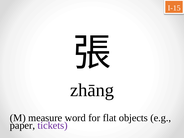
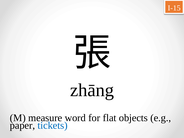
tickets colour: purple -> blue
